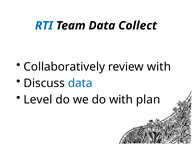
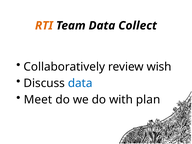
RTI colour: blue -> orange
review with: with -> wish
Level: Level -> Meet
